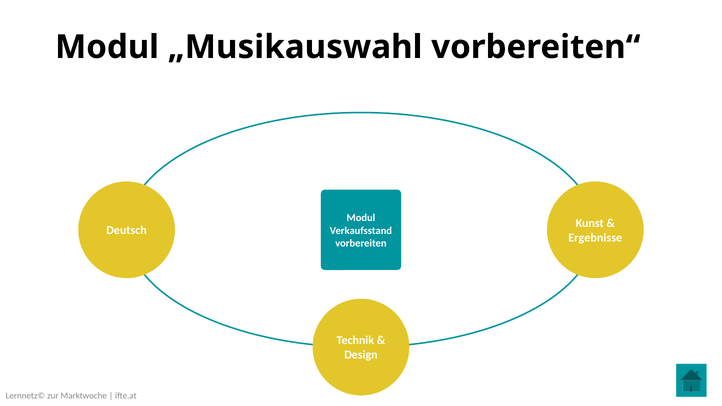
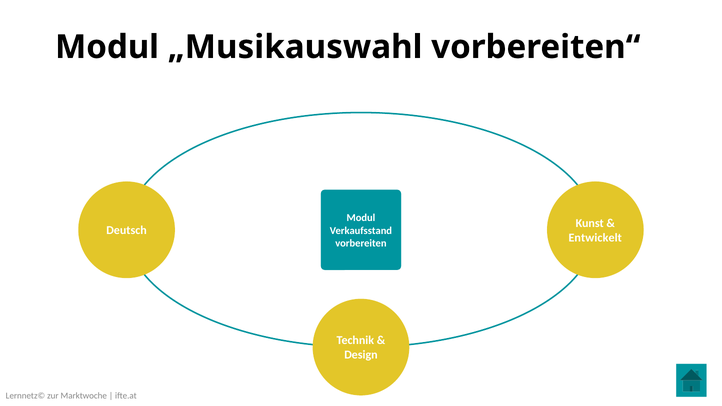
Ergebnisse: Ergebnisse -> Entwickelt
